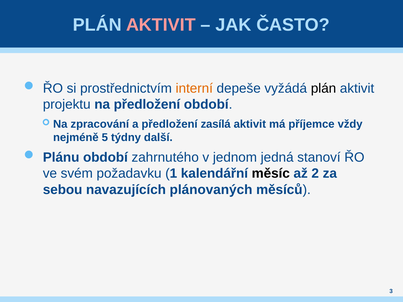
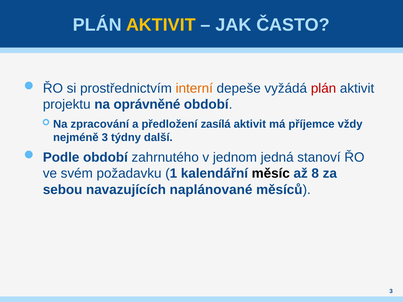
AKTIVIT at (161, 25) colour: pink -> yellow
plán at (324, 88) colour: black -> red
na předložení: předložení -> oprávněné
nejméně 5: 5 -> 3
Plánu: Plánu -> Podle
2: 2 -> 8
plánovaných: plánovaných -> naplánované
